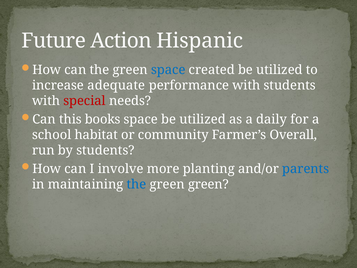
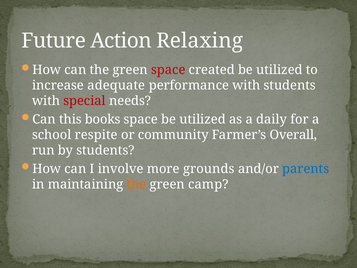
Hispanic: Hispanic -> Relaxing
space at (168, 70) colour: blue -> red
habitat: habitat -> respite
planting: planting -> grounds
the at (136, 184) colour: blue -> orange
green green: green -> camp
